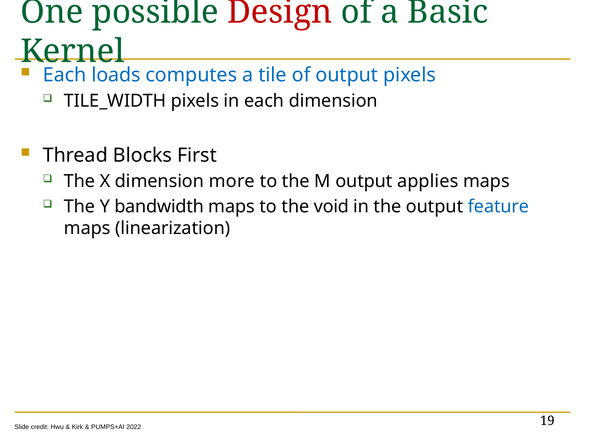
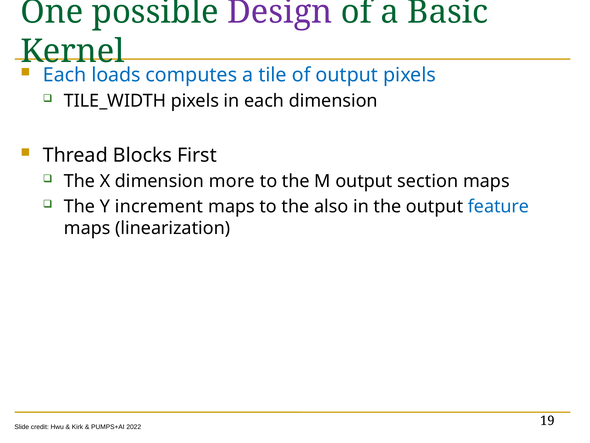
Design colour: red -> purple
applies: applies -> section
bandwidth: bandwidth -> increment
void: void -> also
